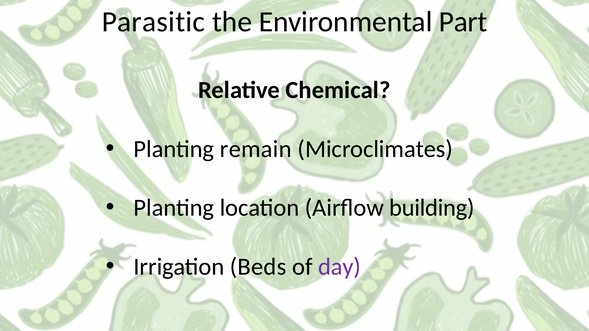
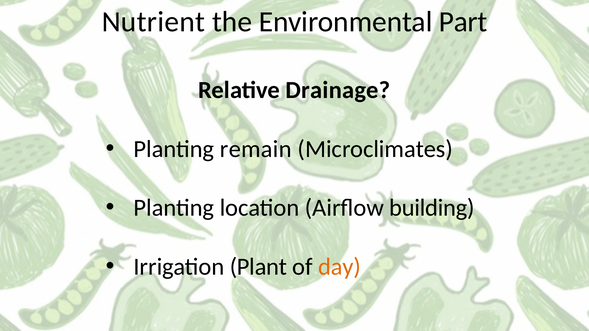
Parasitic: Parasitic -> Nutrient
Chemical: Chemical -> Drainage
Beds: Beds -> Plant
day colour: purple -> orange
